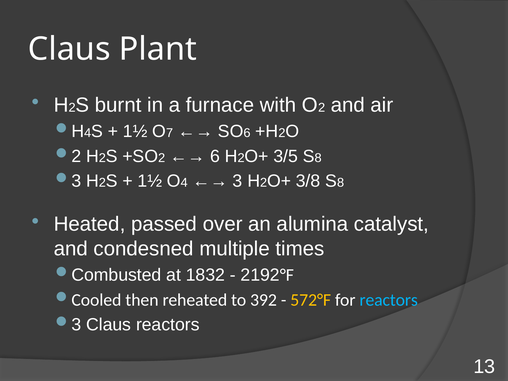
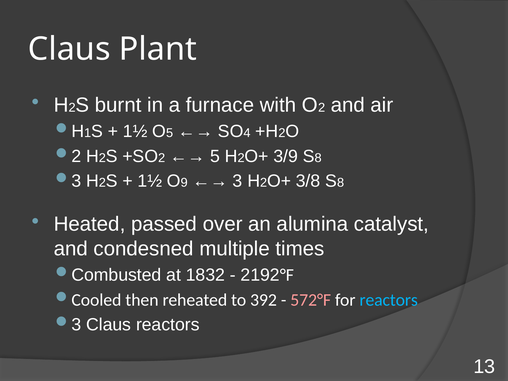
4 at (88, 133): 4 -> 1
7 at (170, 133): 7 -> 5
6 at (247, 133): 6 -> 4
6 at (215, 156): 6 -> 5
3/5: 3/5 -> 3/9
4 at (184, 183): 4 -> 9
572°F colour: yellow -> pink
